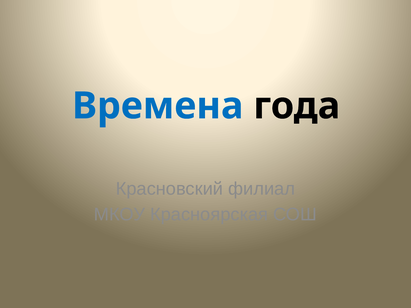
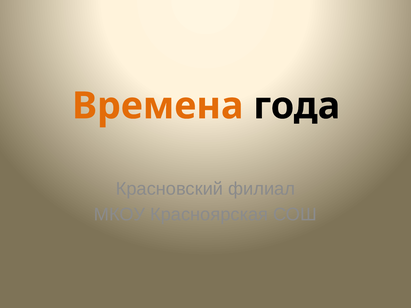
Времена colour: blue -> orange
